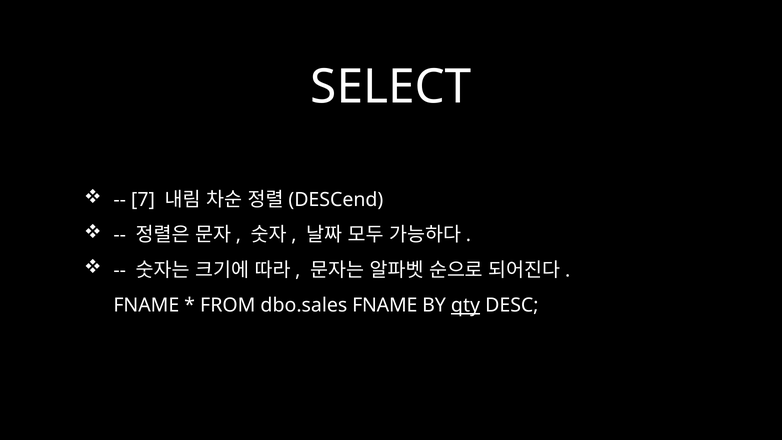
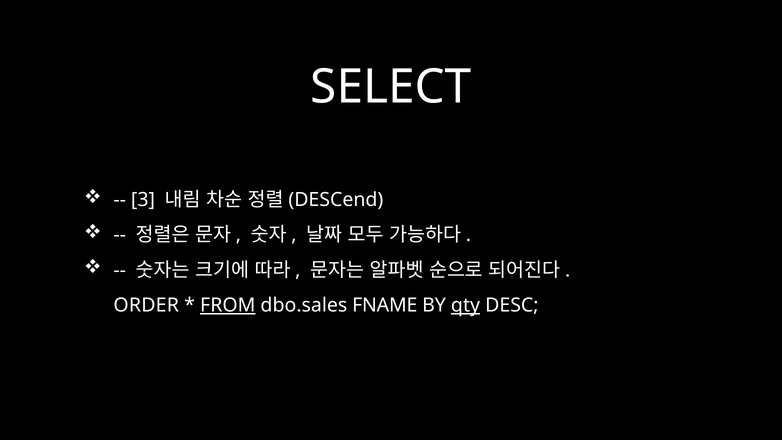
7: 7 -> 3
FNAME at (146, 305): FNAME -> ORDER
FROM underline: none -> present
